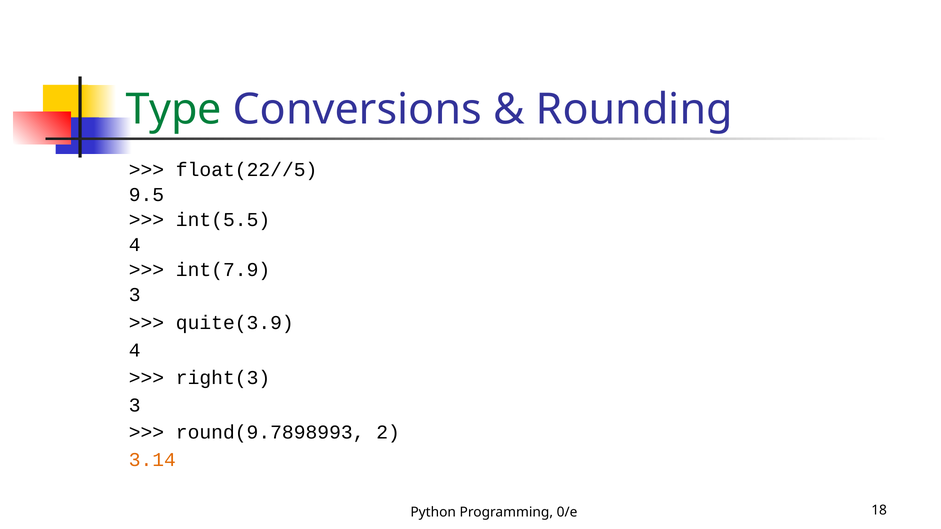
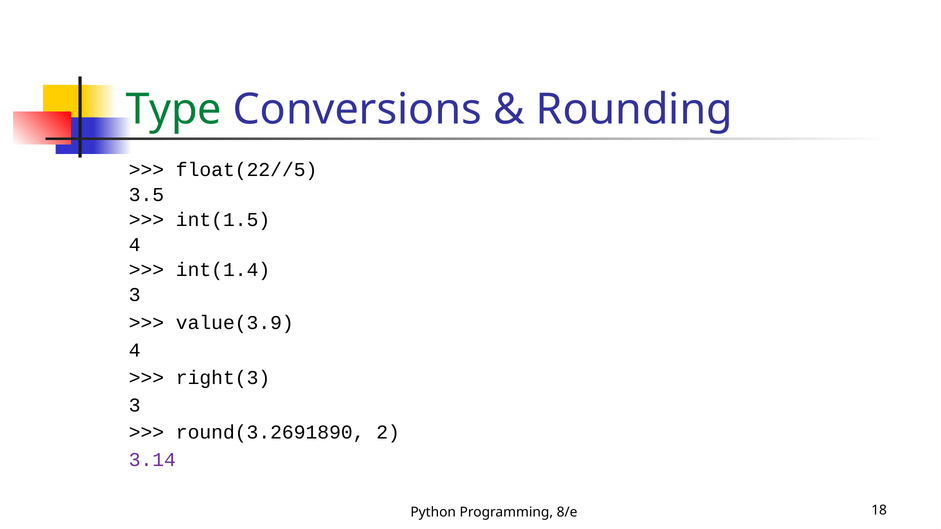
9.5: 9.5 -> 3.5
int(5.5: int(5.5 -> int(1.5
int(7.9: int(7.9 -> int(1.4
quite(3.9: quite(3.9 -> value(3.9
round(9.7898993: round(9.7898993 -> round(3.2691890
3.14 colour: orange -> purple
0/e: 0/e -> 8/e
